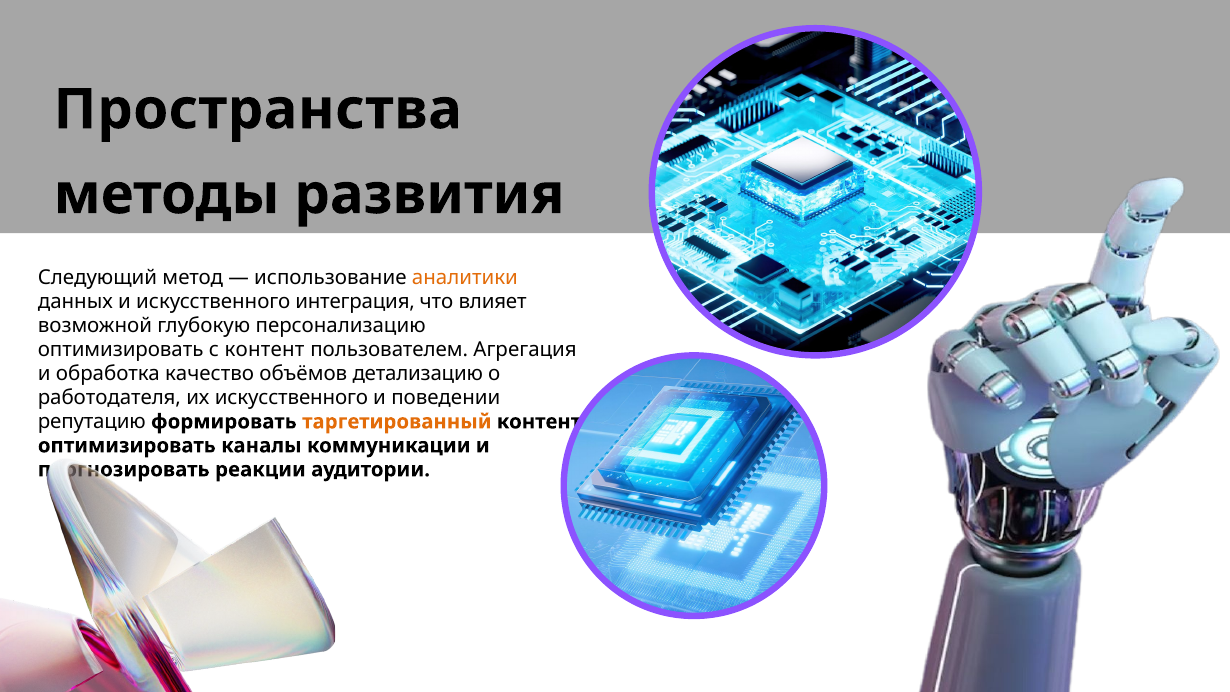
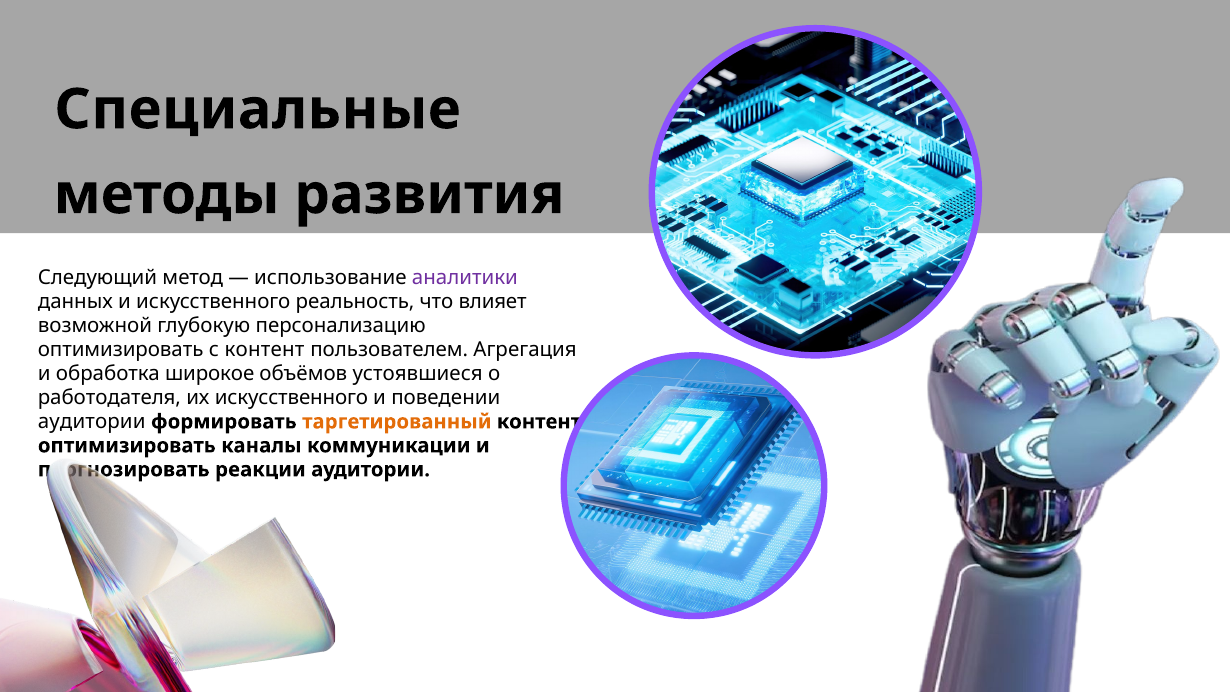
Пространства: Пространства -> Специальные
аналитики colour: orange -> purple
интеграция: интеграция -> реальность
качество: качество -> широкое
детализацию: детализацию -> устоявшиеся
репутацию at (92, 422): репутацию -> аудитории
